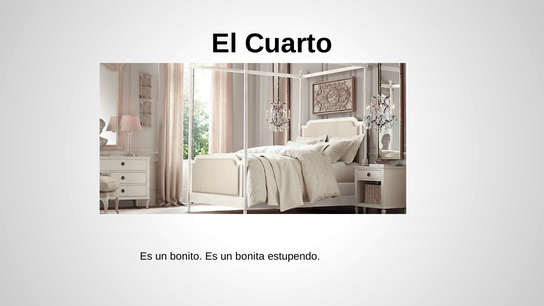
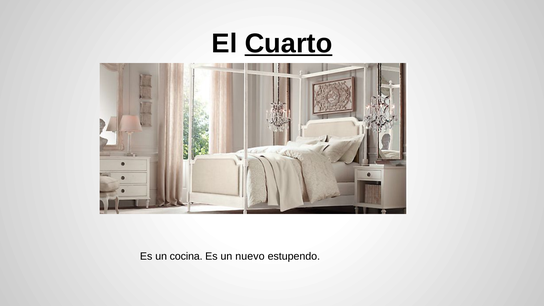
Cuarto underline: none -> present
bonito: bonito -> cocina
bonita: bonita -> nuevo
